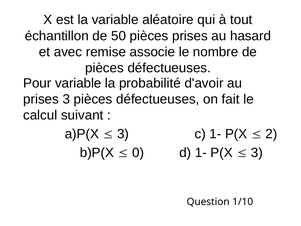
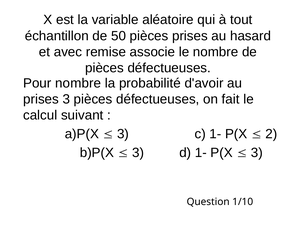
Pour variable: variable -> nombre
0 at (138, 153): 0 -> 3
